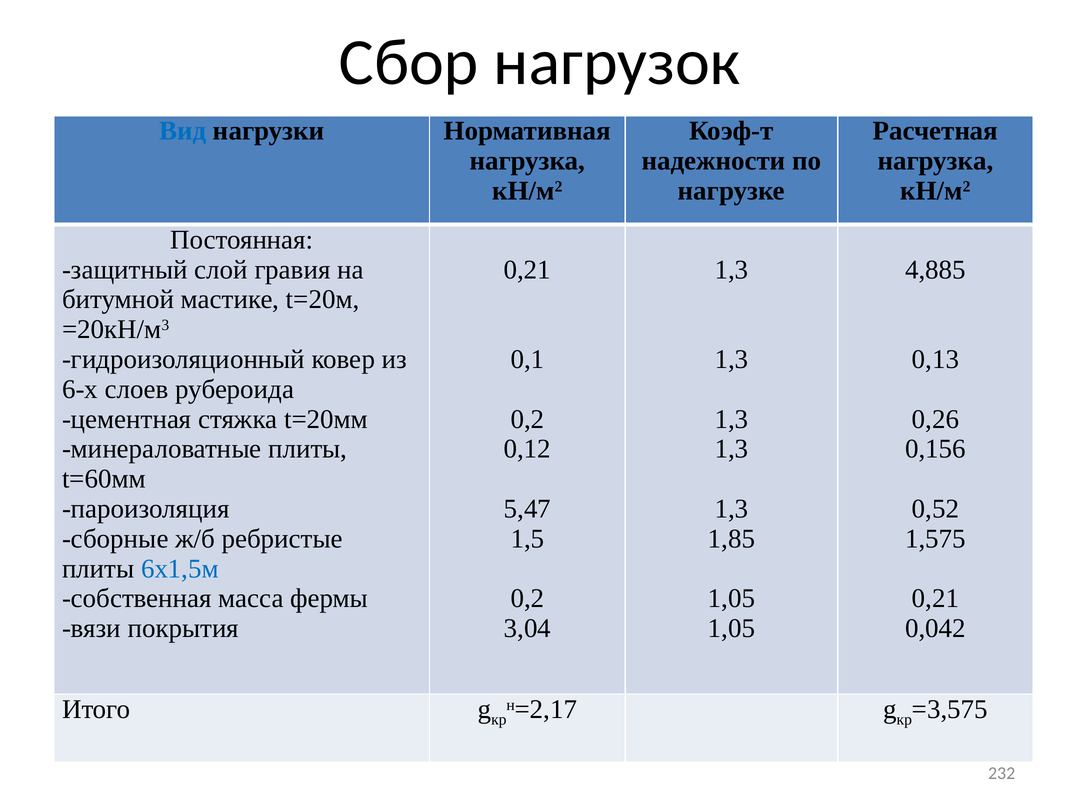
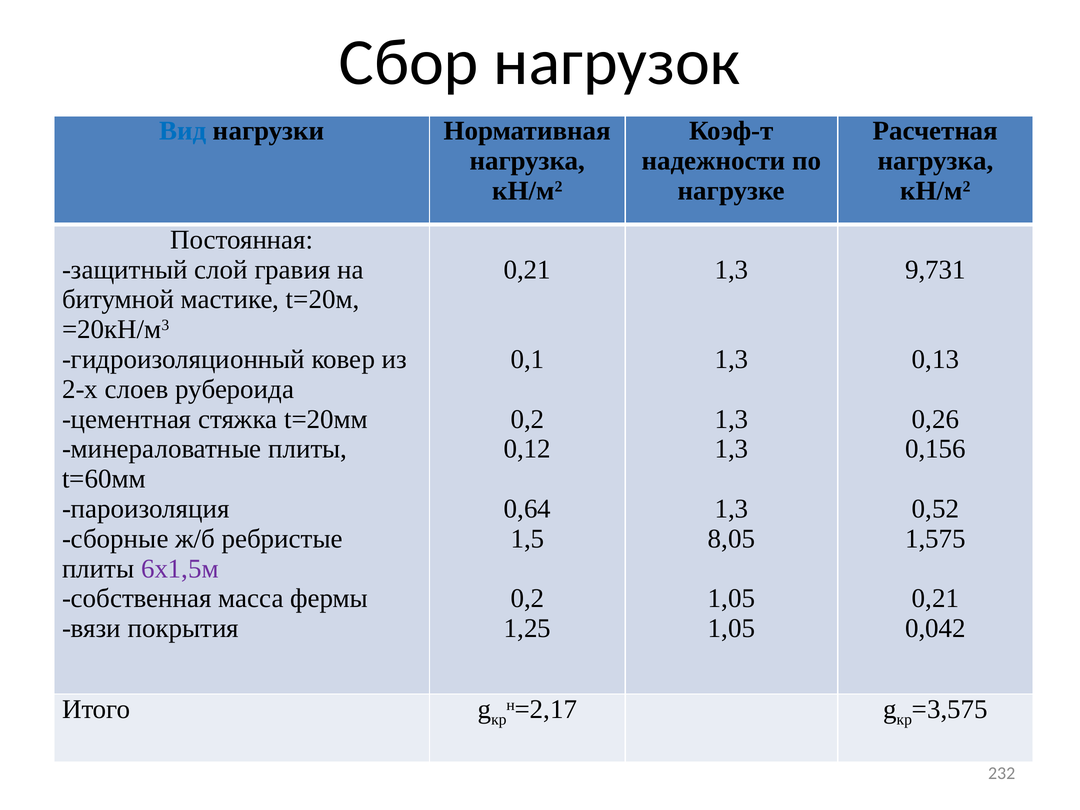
4,885: 4,885 -> 9,731
6-х: 6-х -> 2-х
5,47: 5,47 -> 0,64
1,85: 1,85 -> 8,05
6х1,5м colour: blue -> purple
3,04: 3,04 -> 1,25
